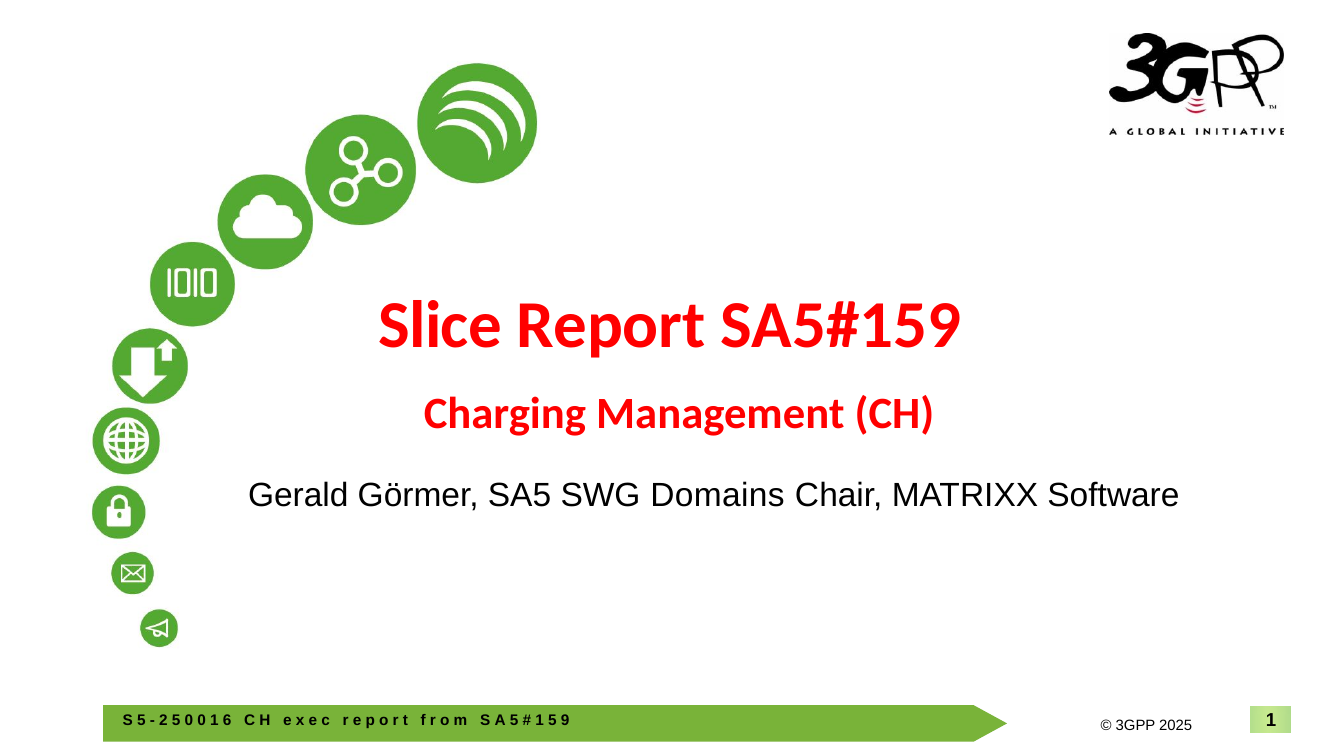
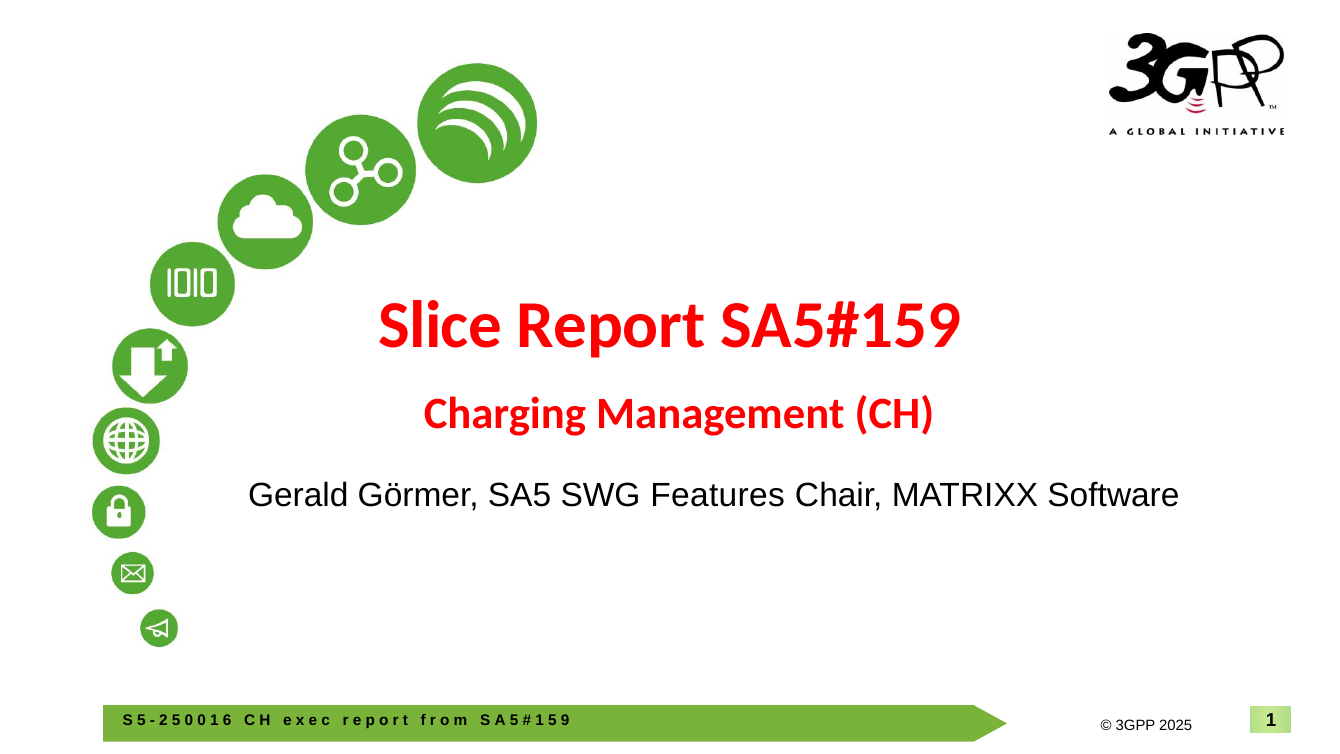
Domains: Domains -> Features
